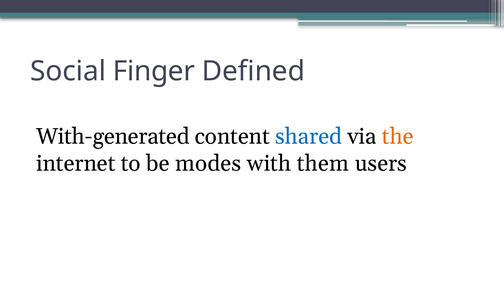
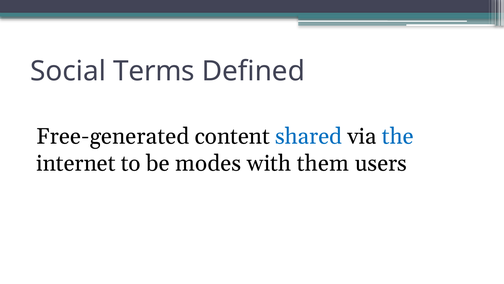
Finger: Finger -> Terms
With-generated: With-generated -> Free-generated
the colour: orange -> blue
